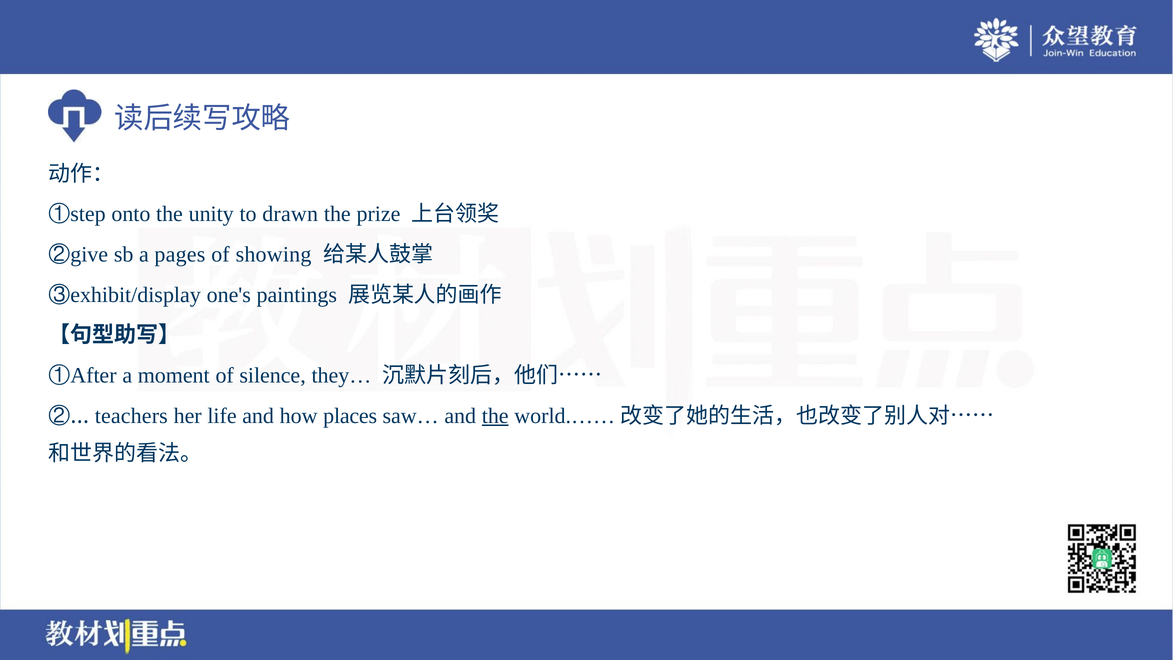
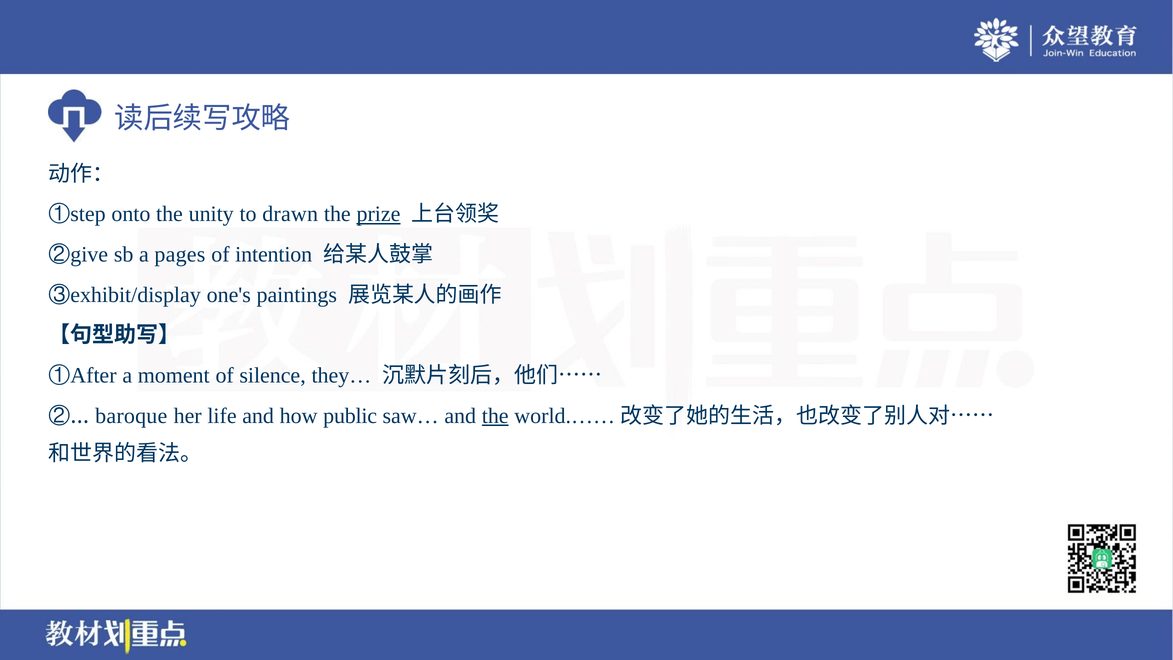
prize underline: none -> present
showing: showing -> intention
teachers: teachers -> baroque
places: places -> public
